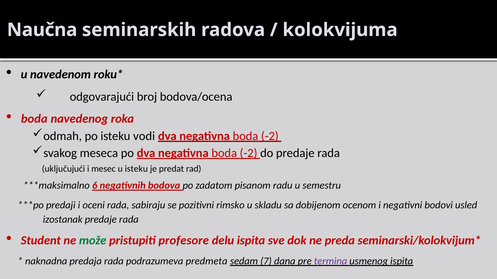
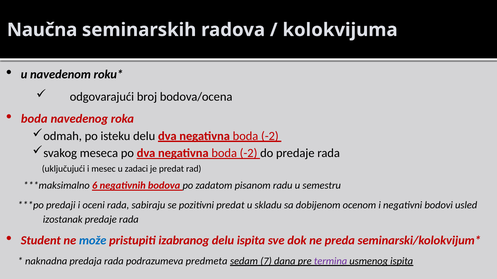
isteku vodi: vodi -> delu
u isteku: isteku -> zadaci
pozitivni rimsko: rimsko -> predat
može colour: green -> blue
profesore: profesore -> izabranog
